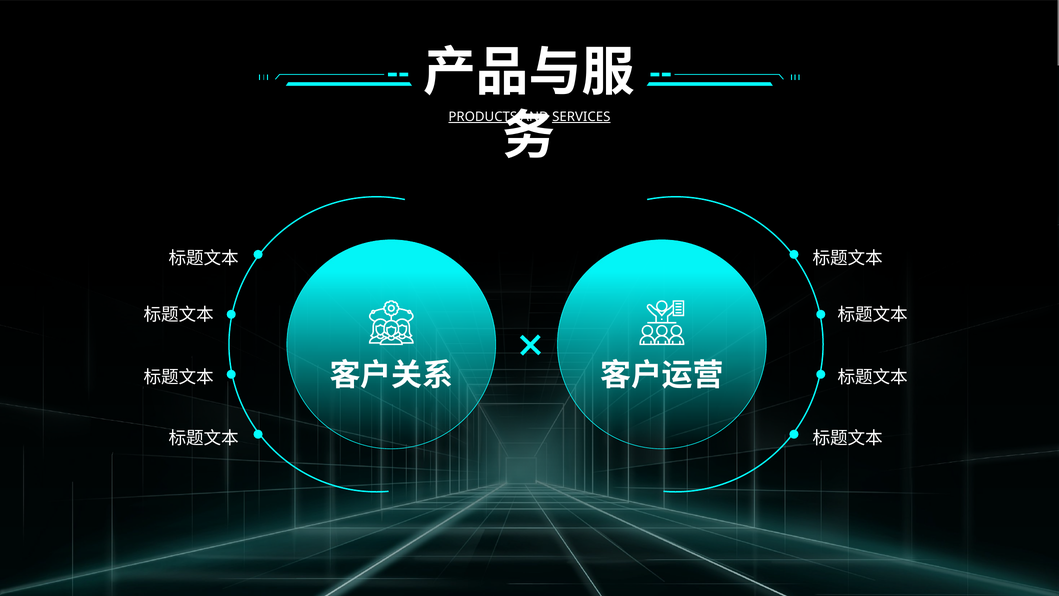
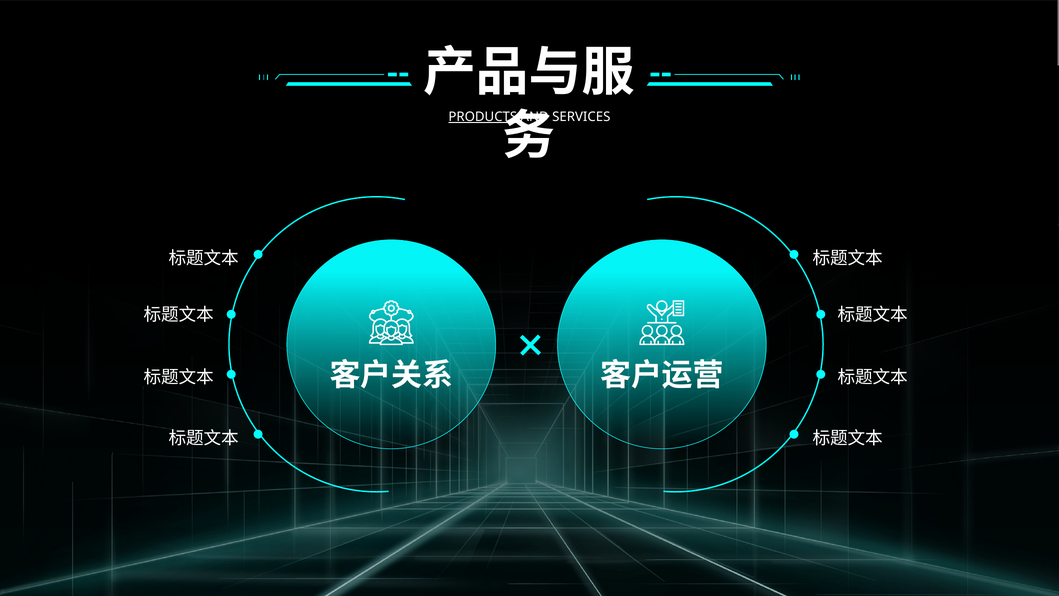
SERVICES underline: present -> none
